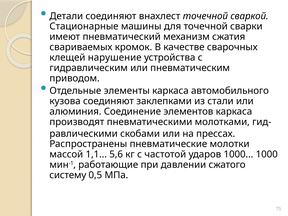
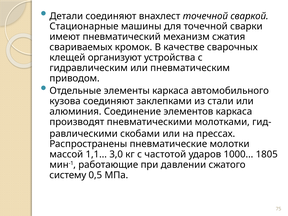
нарушение: нарушение -> организуют
5,6: 5,6 -> 3,0
1000 1000: 1000 -> 1805
